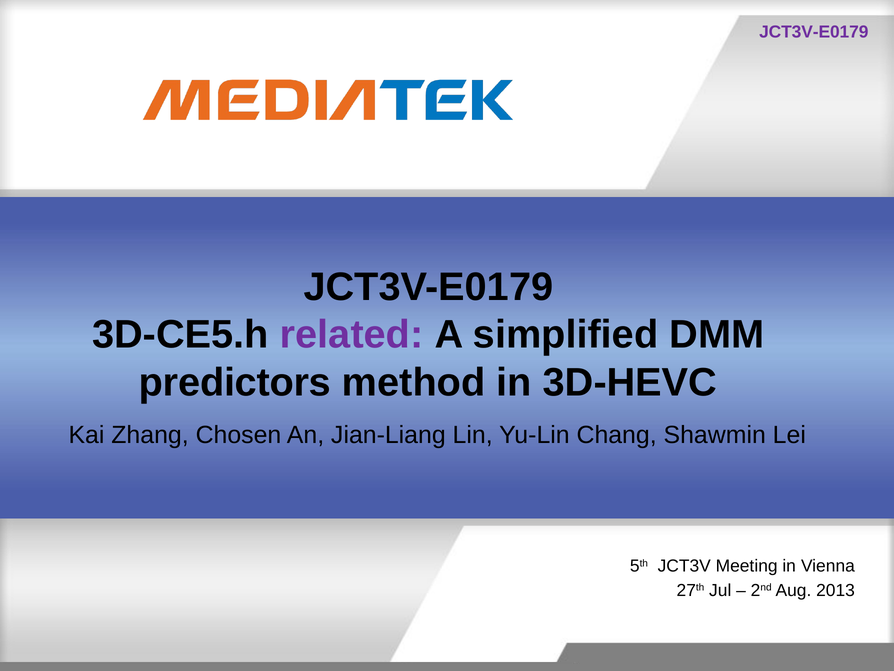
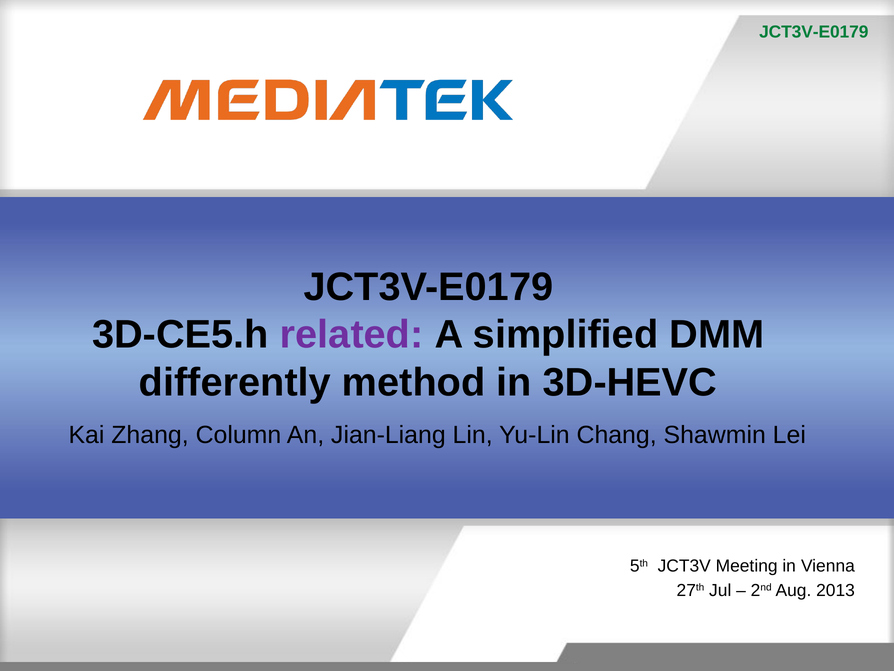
JCT3V-E0179 at (814, 32) colour: purple -> green
predictors: predictors -> differently
Chosen: Chosen -> Column
